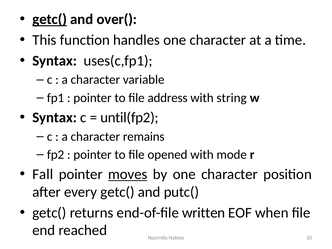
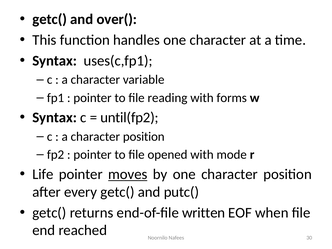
getc( at (50, 19) underline: present -> none
address: address -> reading
string: string -> forms
a character remains: remains -> position
Fall: Fall -> Life
